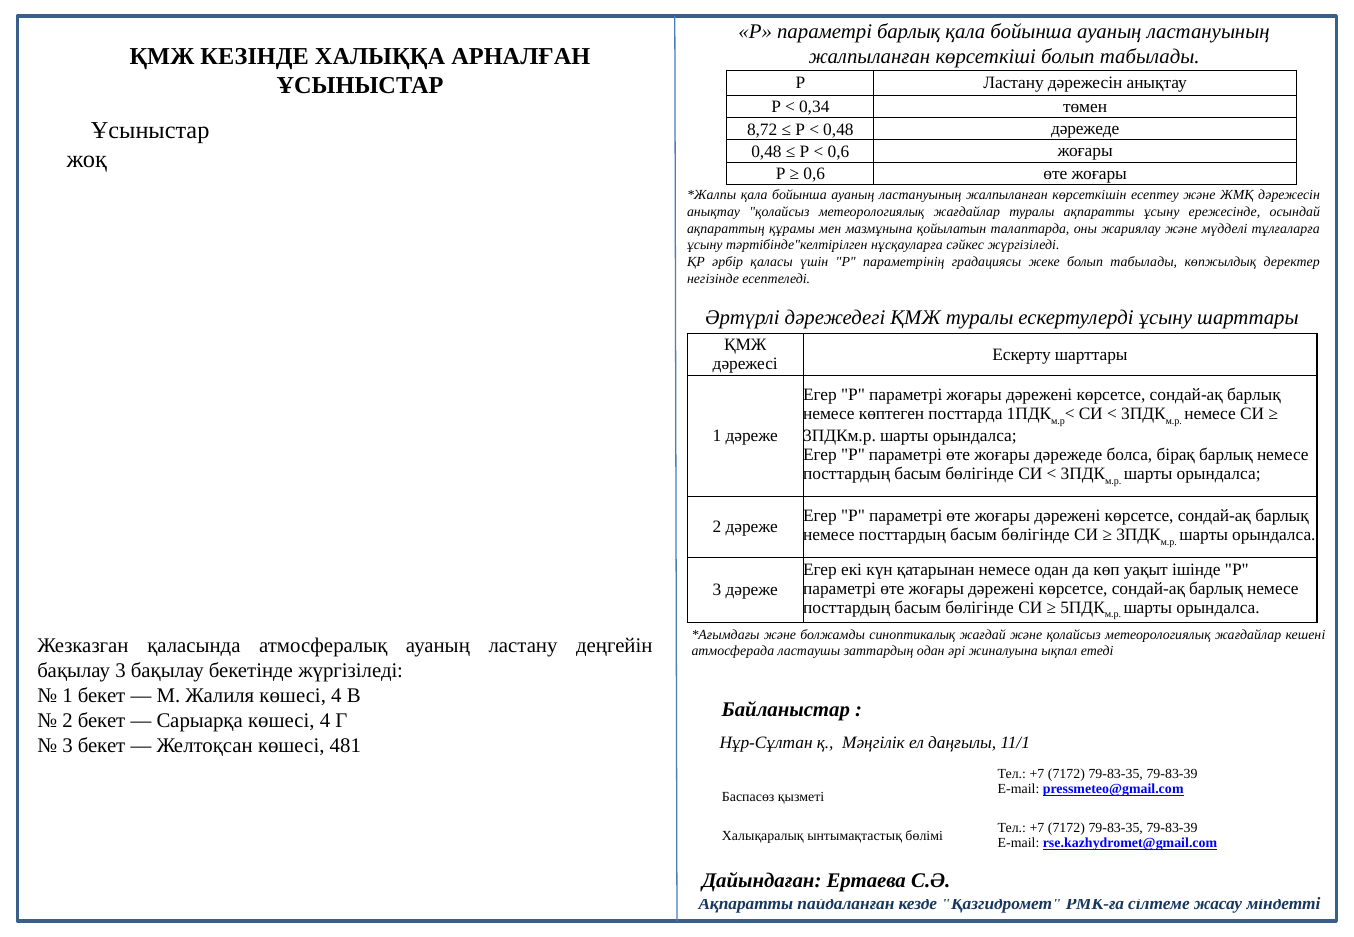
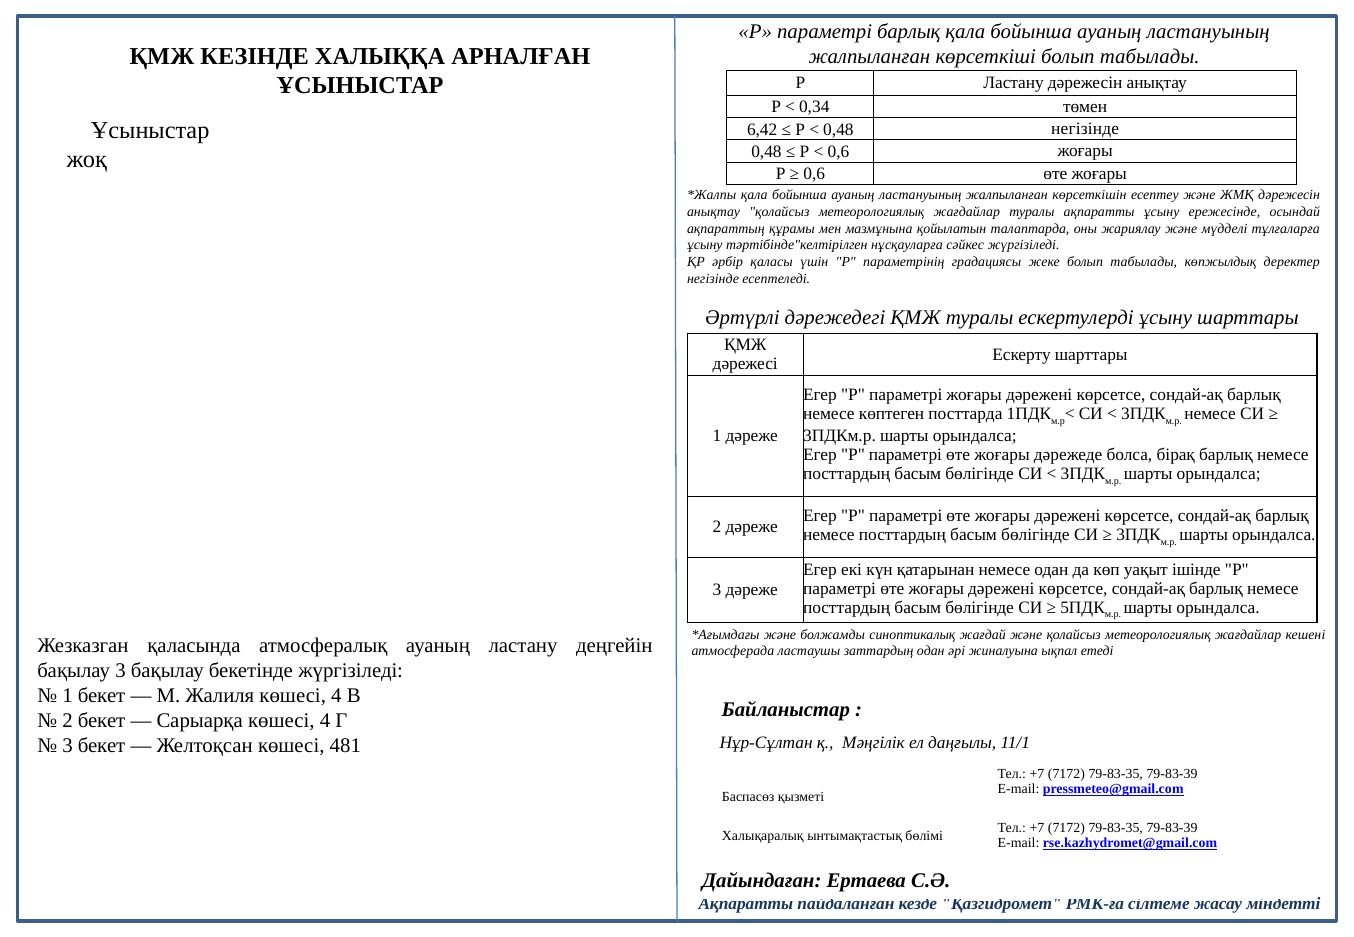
8,72: 8,72 -> 6,42
0,48 дәрежеде: дәрежеде -> негізінде
